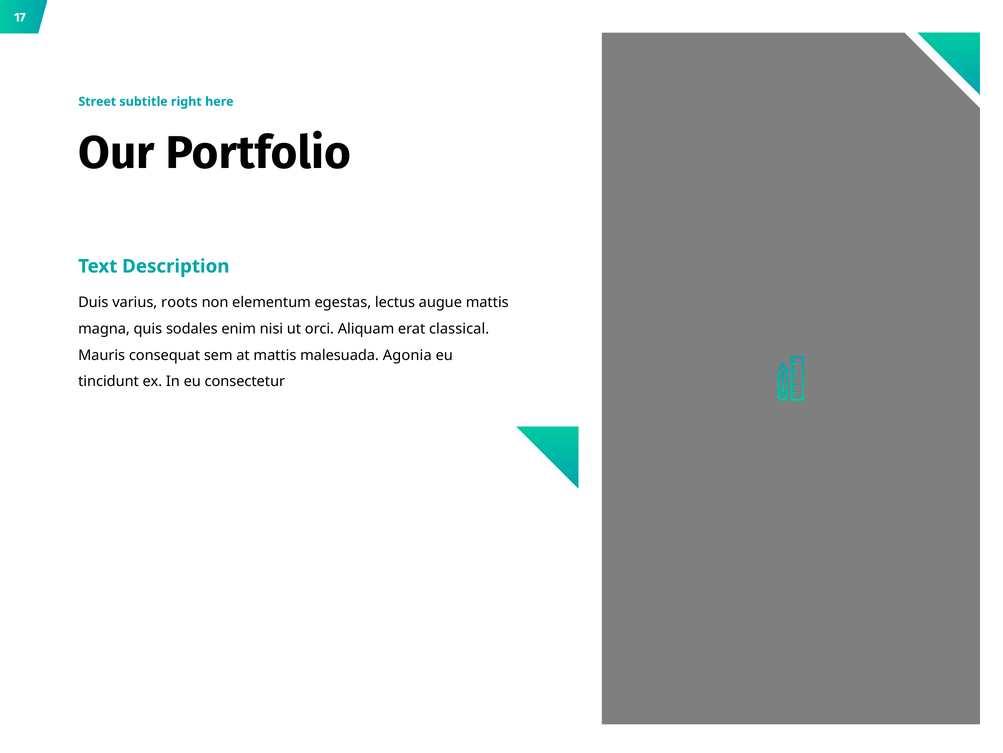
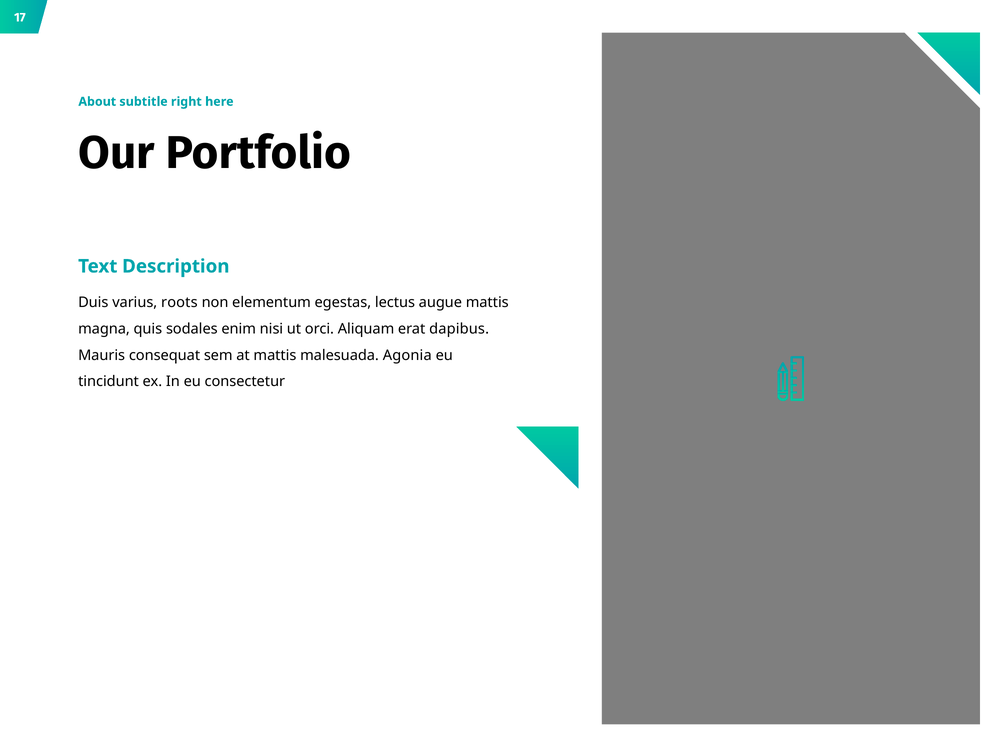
Street: Street -> About
classical: classical -> dapibus
